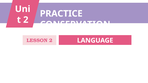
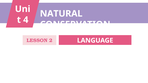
PRACTICE: PRACTICE -> NATURAL
2 at (26, 20): 2 -> 4
